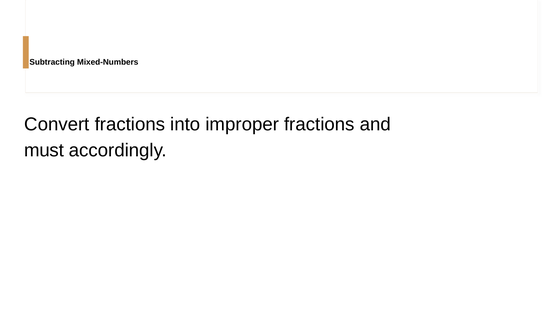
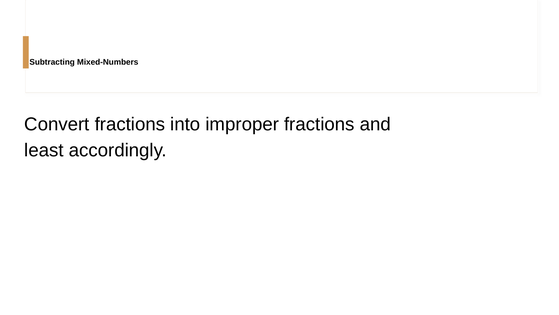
must: must -> least
